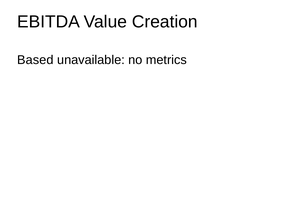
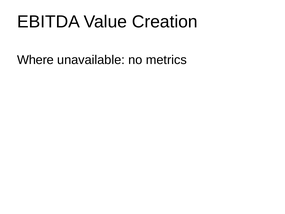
Based: Based -> Where
